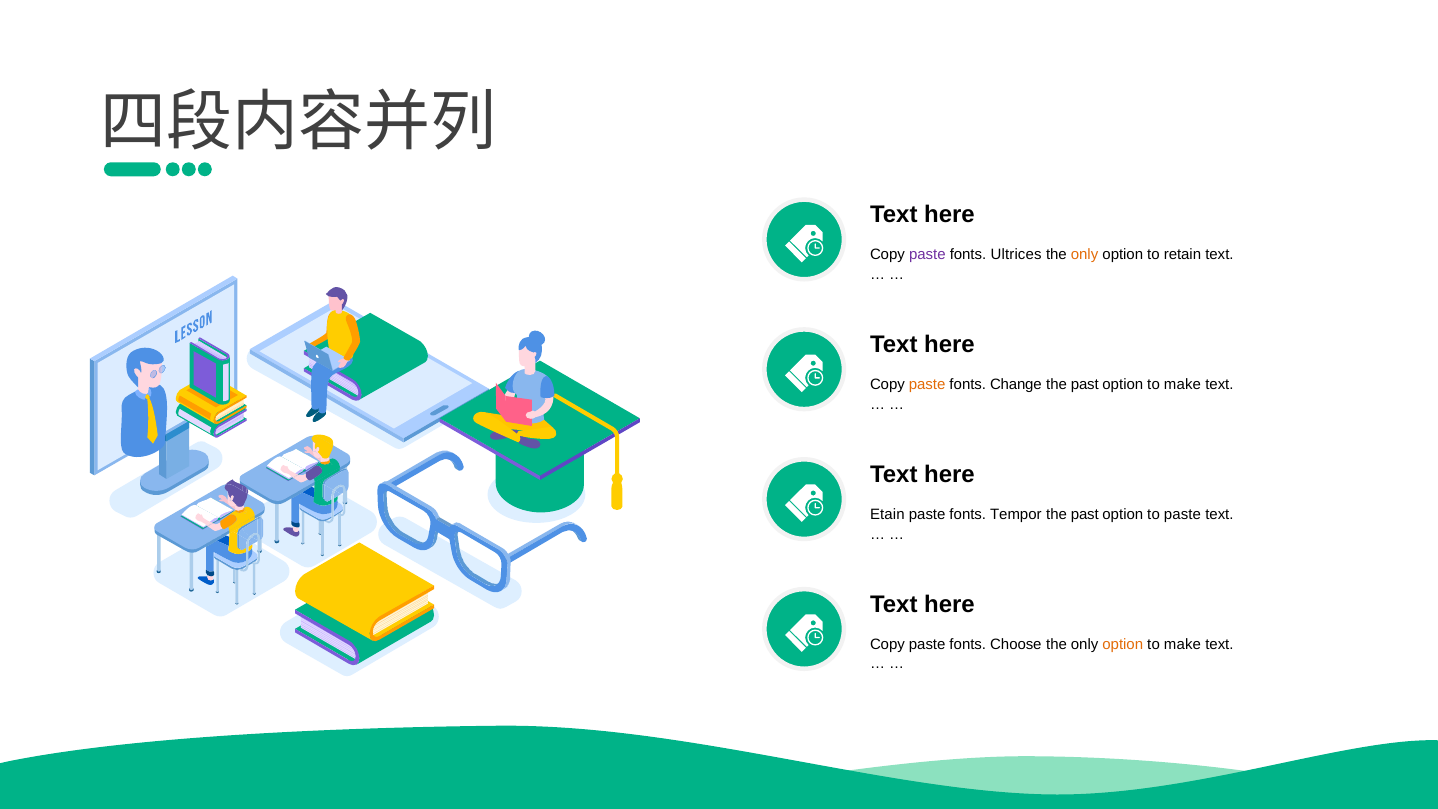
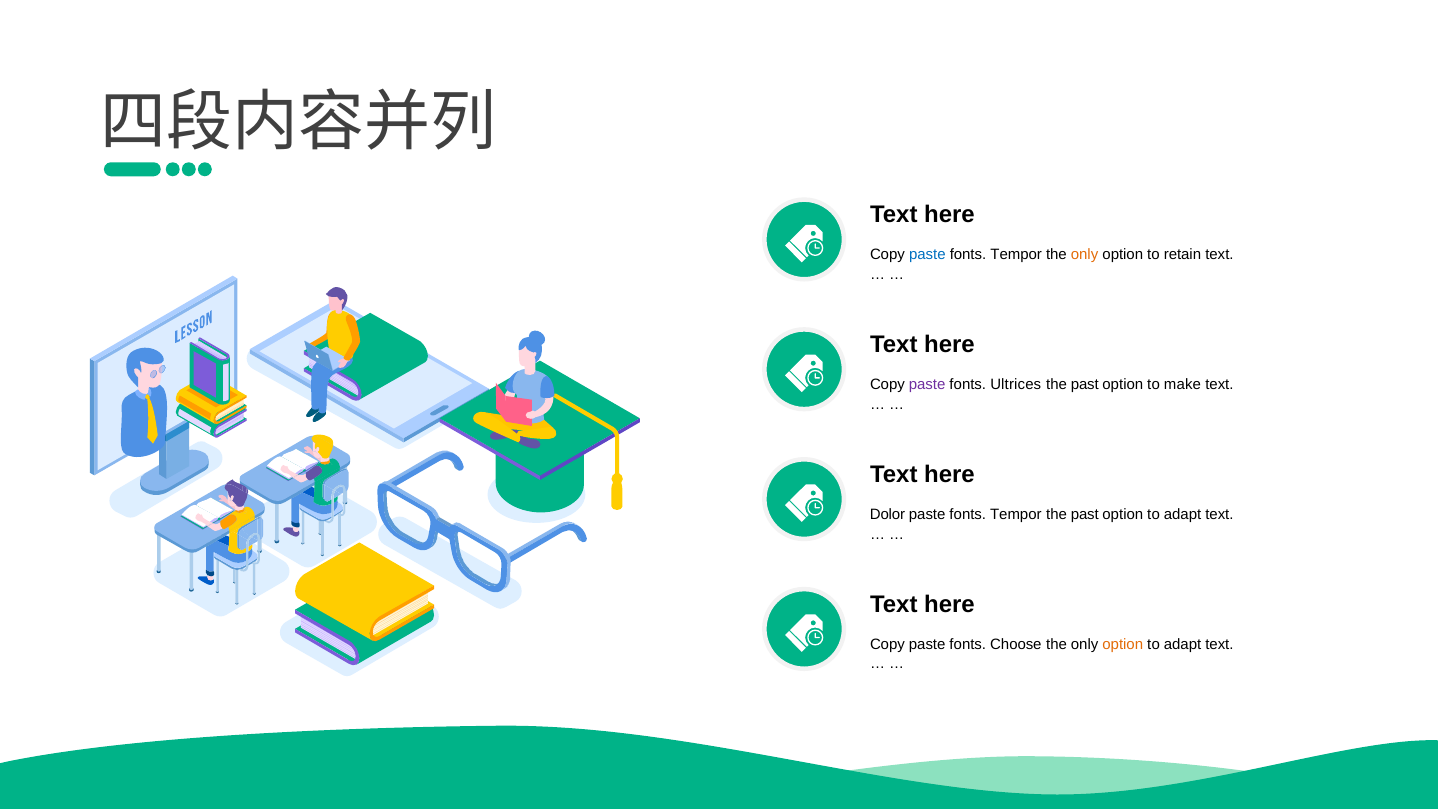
paste at (927, 255) colour: purple -> blue
Ultrices at (1016, 255): Ultrices -> Tempor
paste at (927, 384) colour: orange -> purple
Change: Change -> Ultrices
Etain: Etain -> Dolor
paste at (1182, 514): paste -> adapt
make at (1182, 644): make -> adapt
